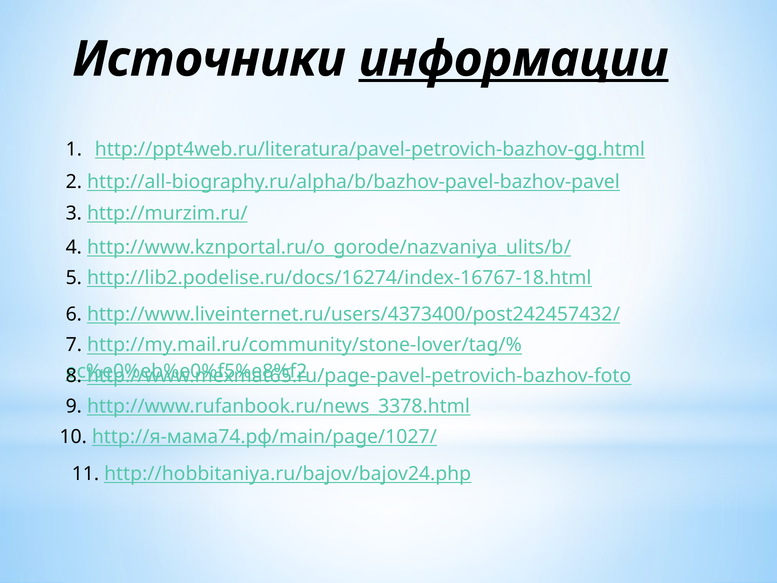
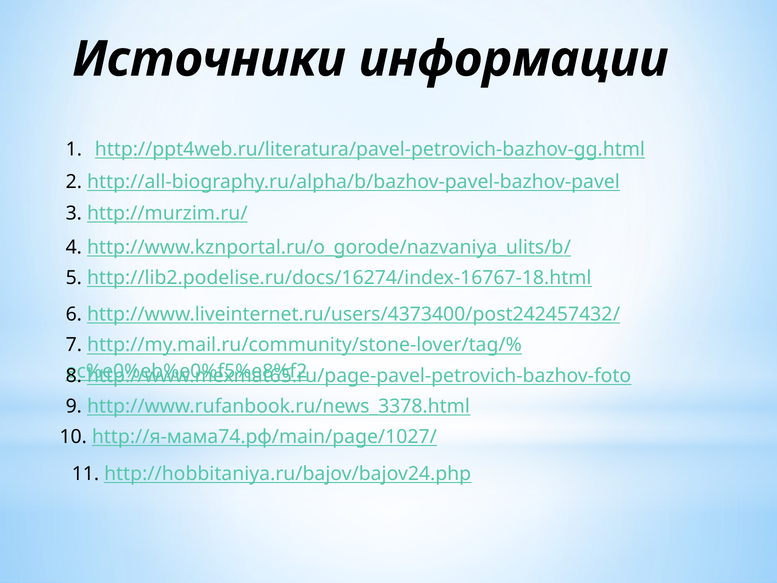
информации underline: present -> none
